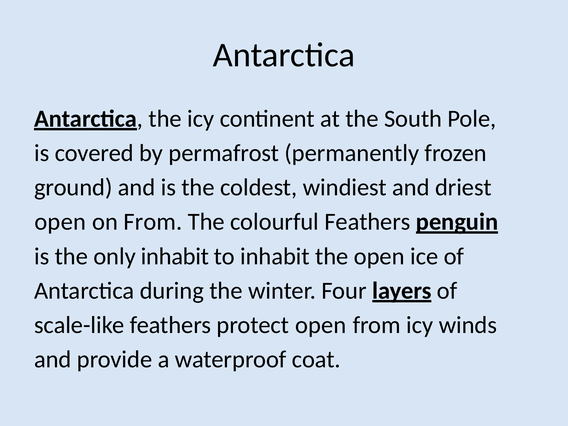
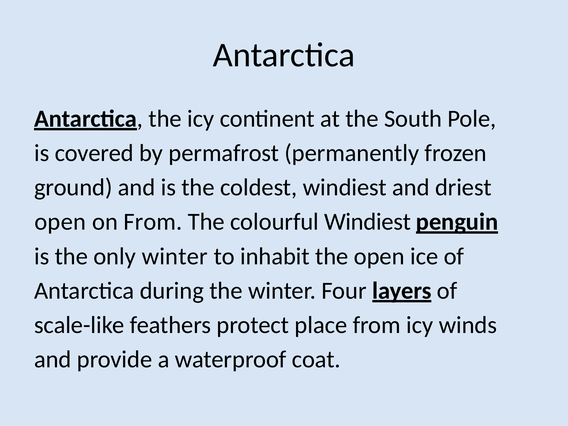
colourful Feathers: Feathers -> Windiest
only inhabit: inhabit -> winter
protect open: open -> place
